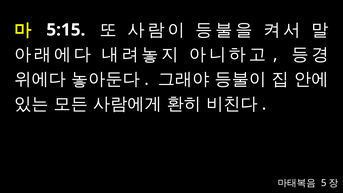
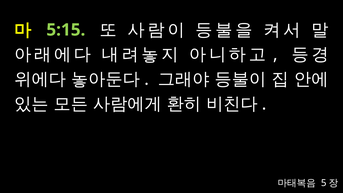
5:15 colour: white -> light green
